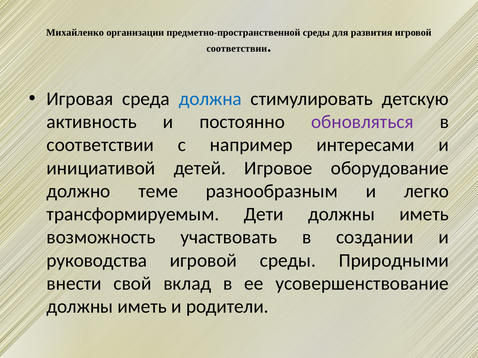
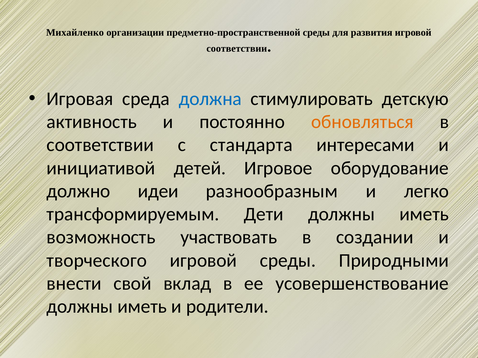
обновляться colour: purple -> orange
например: например -> стандарта
теме: теме -> идеи
руководства: руководства -> творческого
